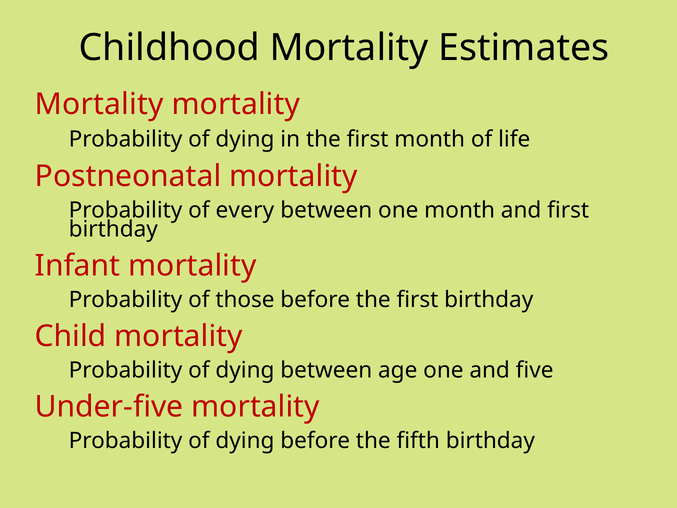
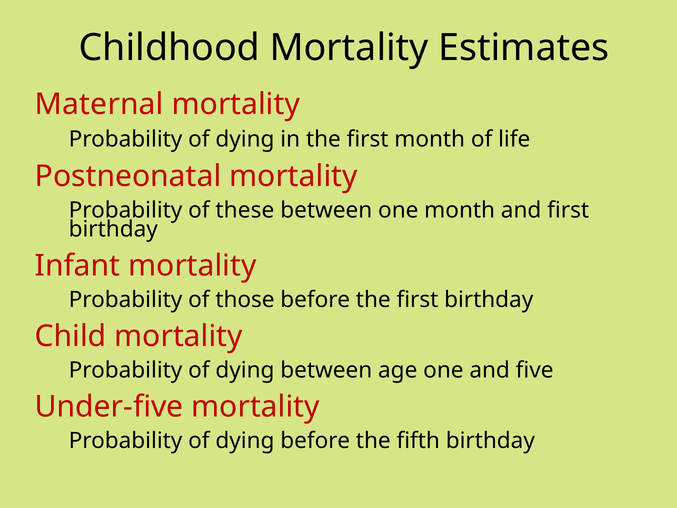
Mortality at (99, 104): Mortality -> Maternal
every: every -> these
